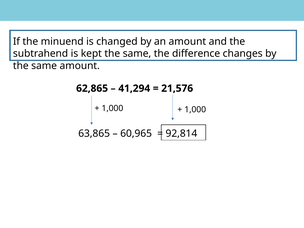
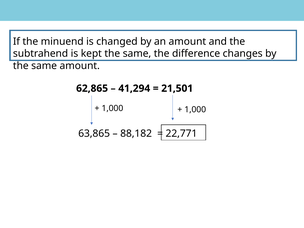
21,576: 21,576 -> 21,501
60,965: 60,965 -> 88,182
92,814: 92,814 -> 22,771
